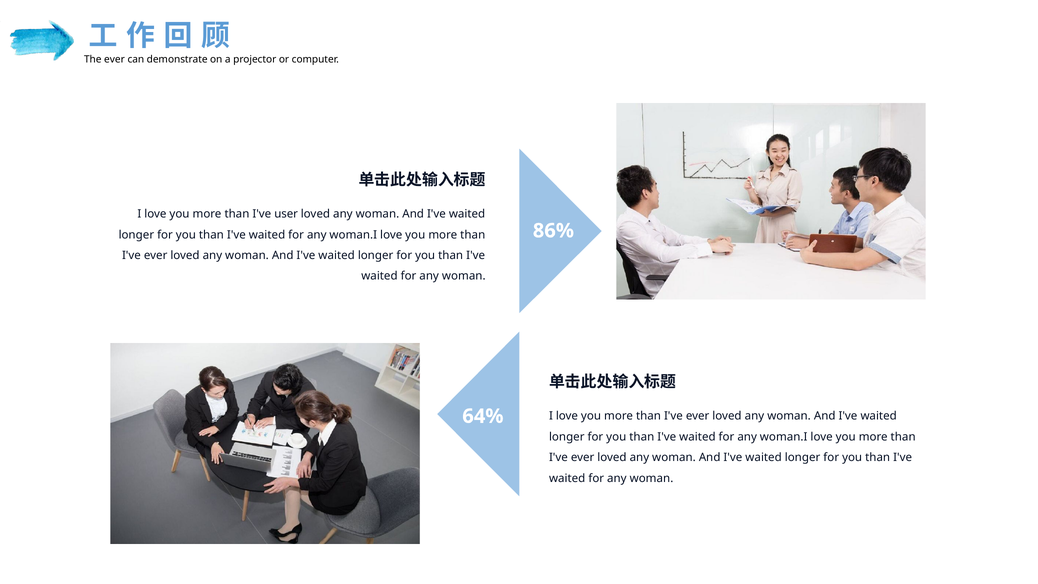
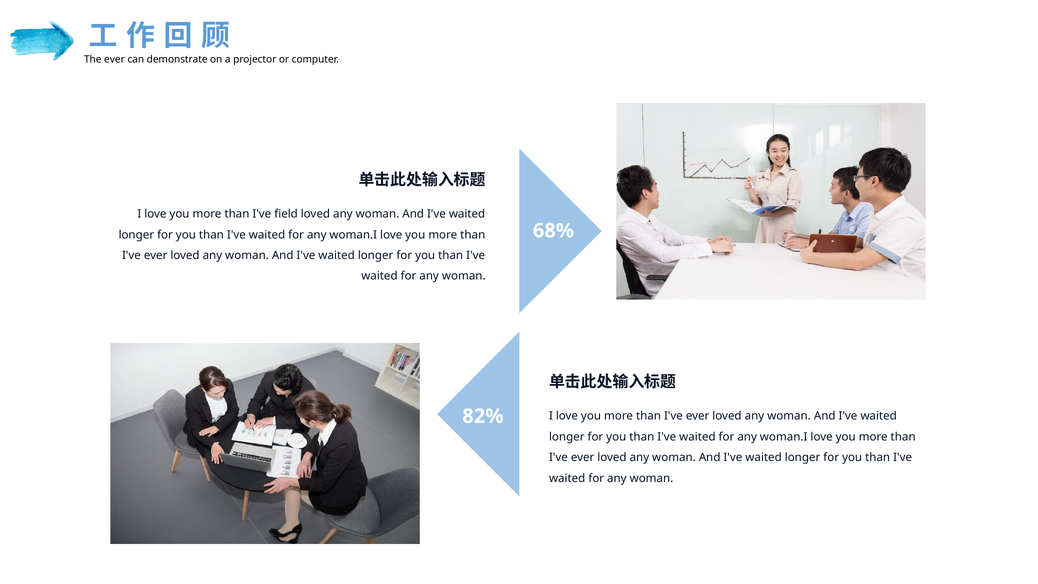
user: user -> field
86%: 86% -> 68%
64%: 64% -> 82%
